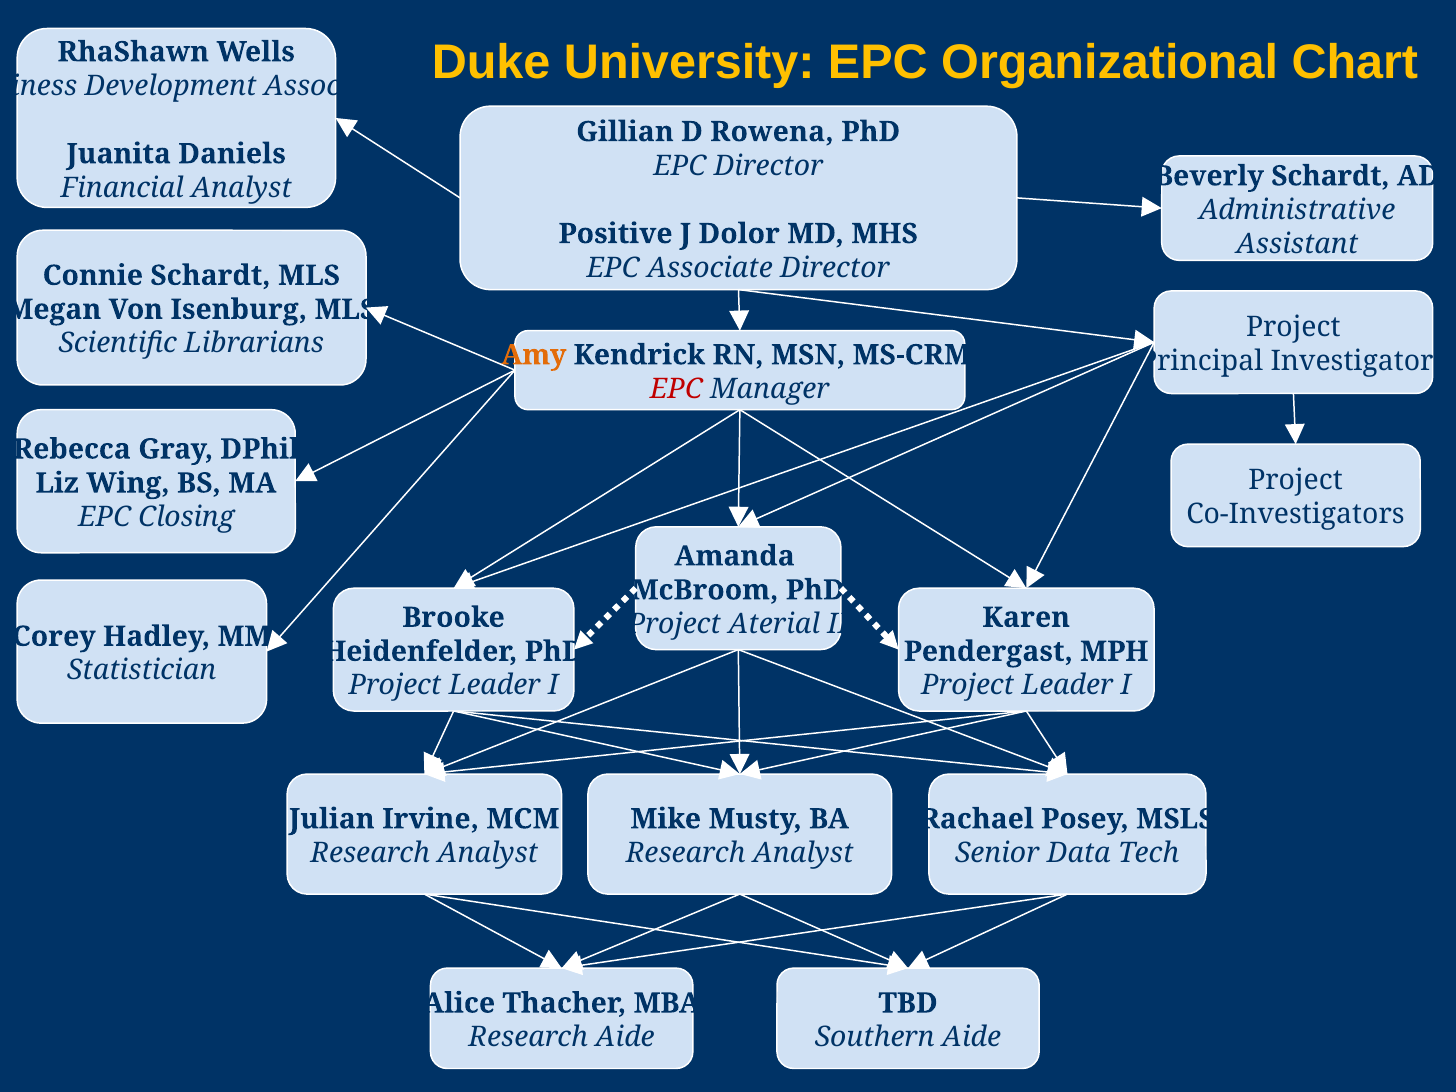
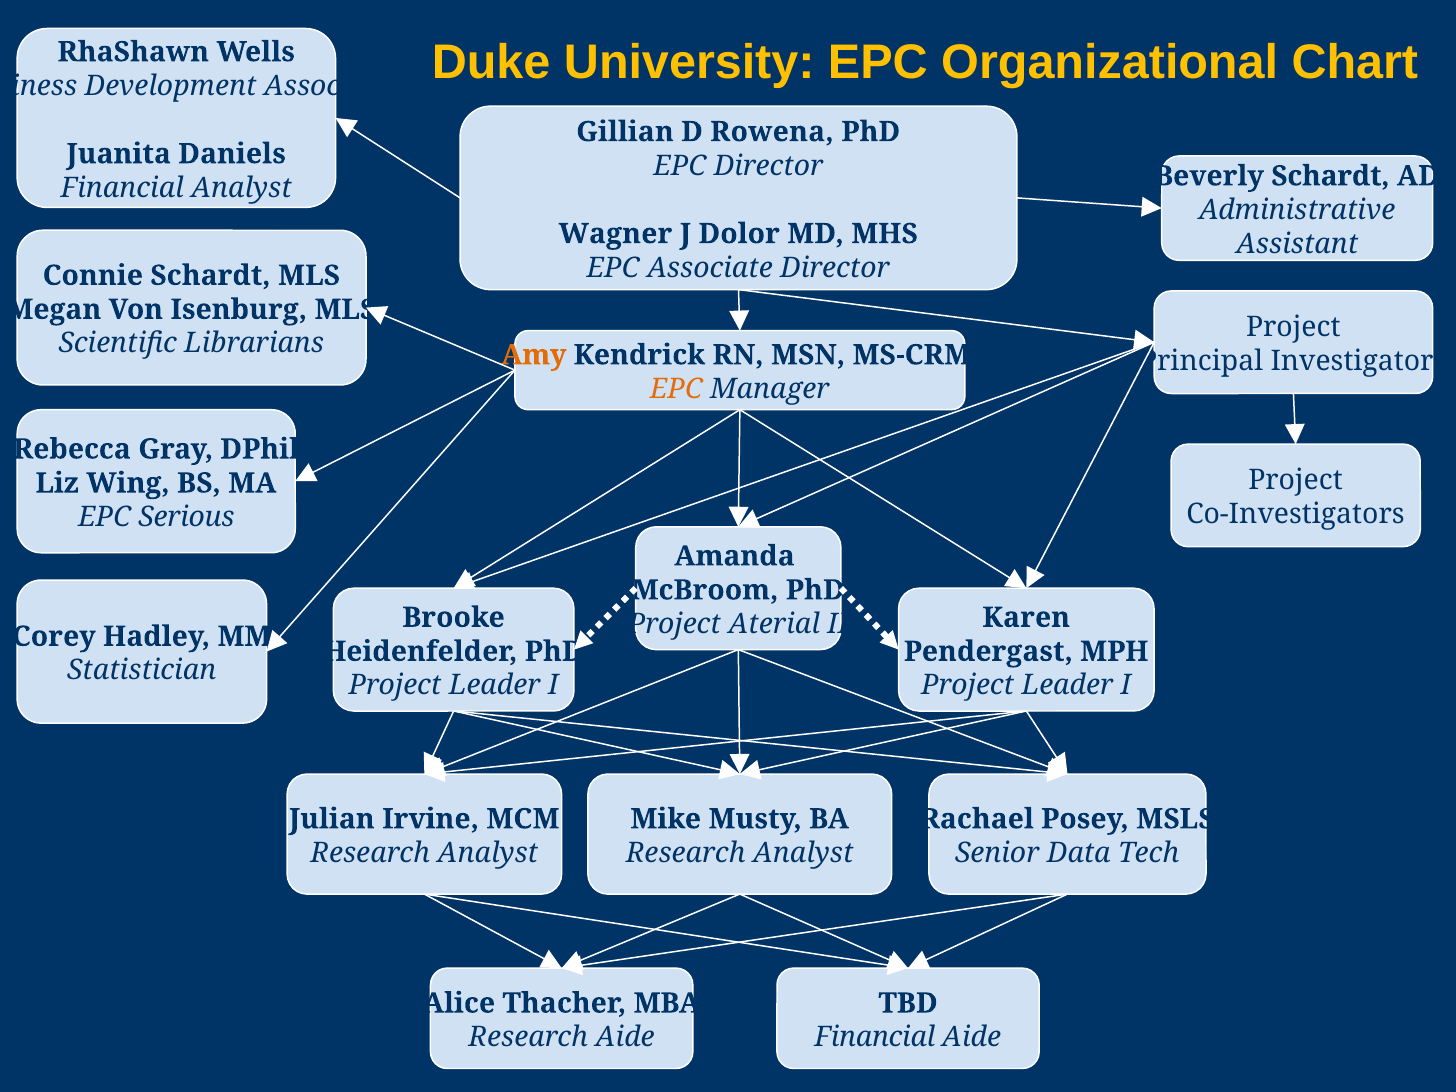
Positive: Positive -> Wagner
EPC at (676, 389) colour: red -> orange
Closing: Closing -> Serious
Southern at (875, 1037): Southern -> Financial
